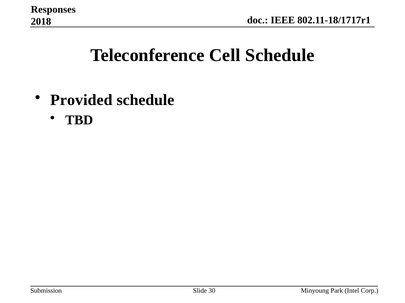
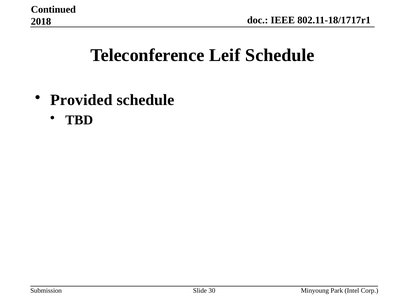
Responses: Responses -> Continued
Cell: Cell -> Leif
